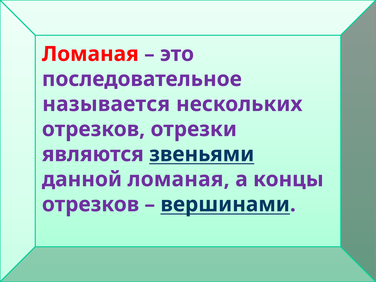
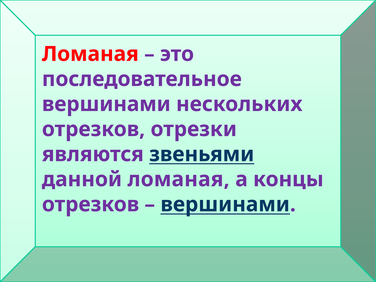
называется at (106, 104): называется -> вершинами
